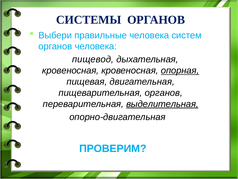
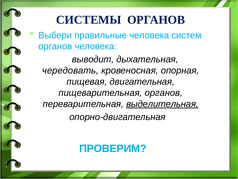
пищевод: пищевод -> выводит
кровеносная at (70, 70): кровеносная -> чередовать
опорная underline: present -> none
